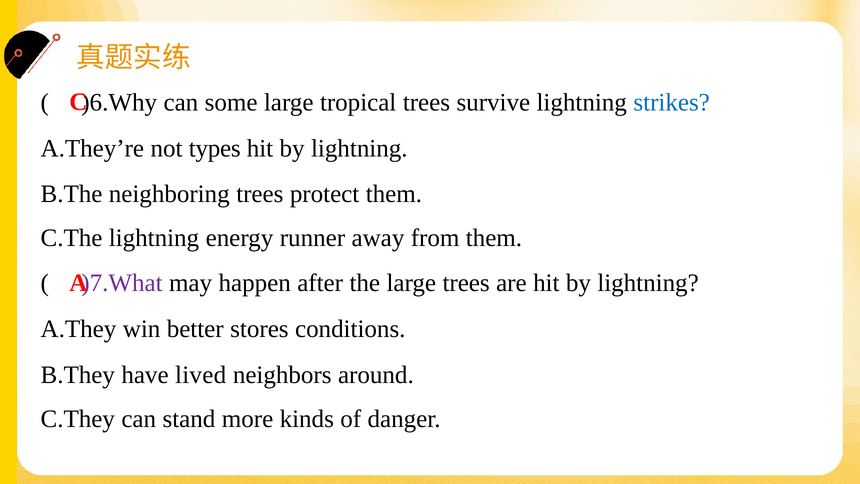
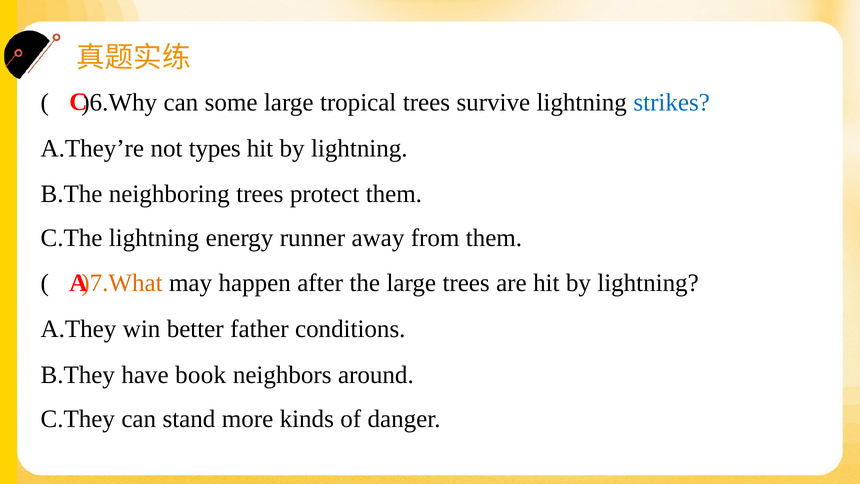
)7.What colour: purple -> orange
stores: stores -> father
lived: lived -> book
